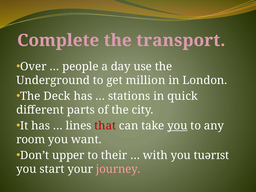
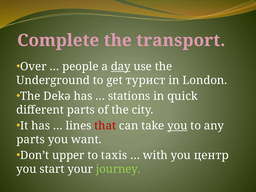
day underline: none -> present
million: million -> турист
Deck: Deck -> Dekə
room at (31, 139): room -> parts
their: their -> taxis
tuərɪst: tuərɪst -> центр
journey colour: pink -> light green
